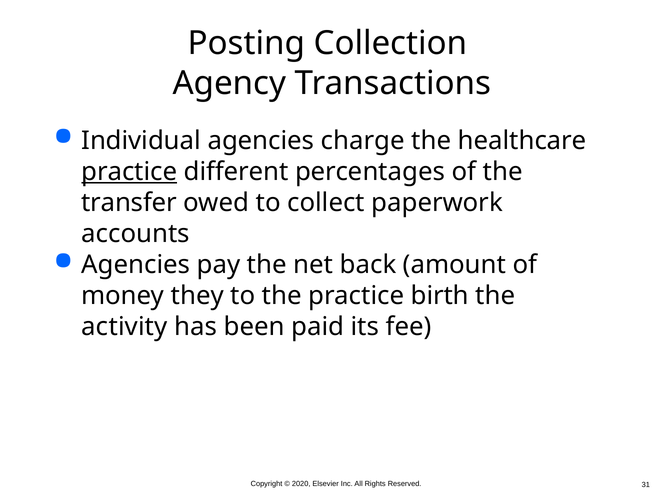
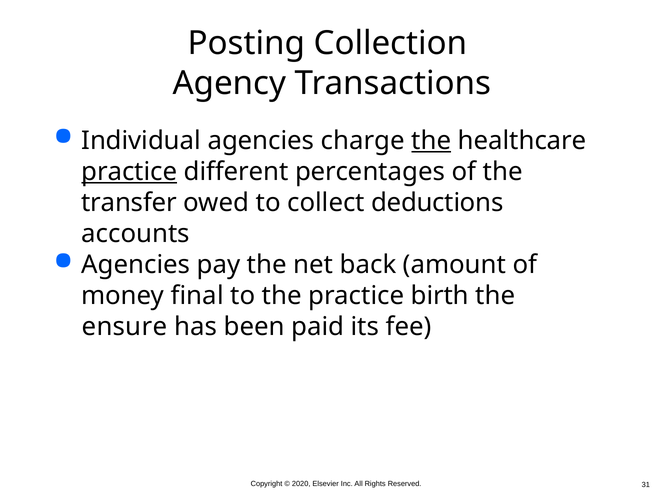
the at (431, 141) underline: none -> present
paperwork: paperwork -> deductions
they: they -> final
activity: activity -> ensure
